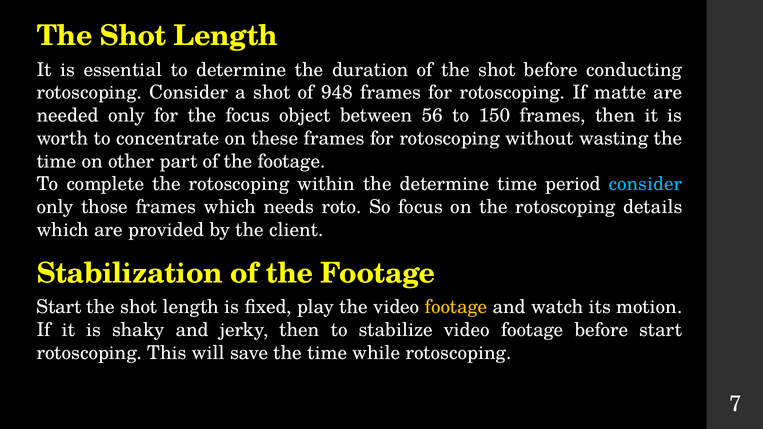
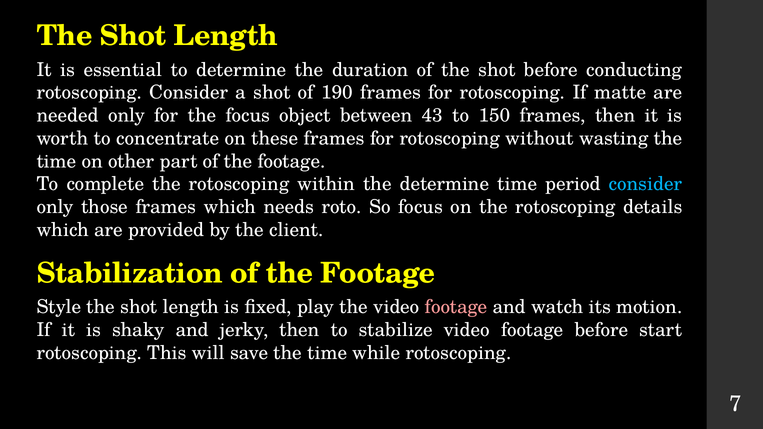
948: 948 -> 190
56: 56 -> 43
Start at (59, 307): Start -> Style
footage at (456, 307) colour: yellow -> pink
